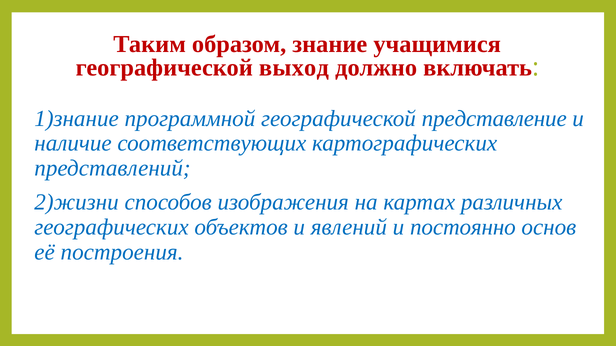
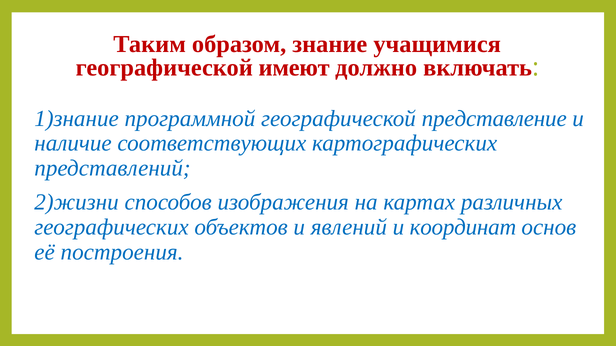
выход: выход -> имеют
постоянно: постоянно -> координат
